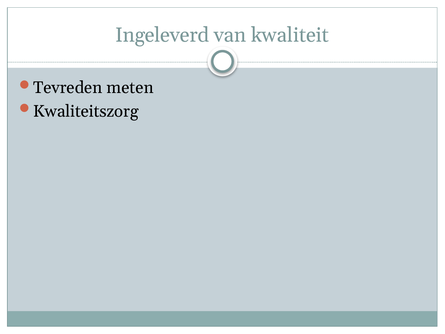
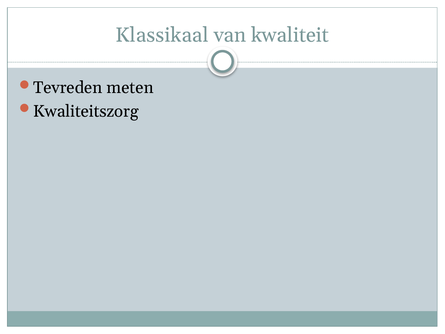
Ingeleverd: Ingeleverd -> Klassikaal
